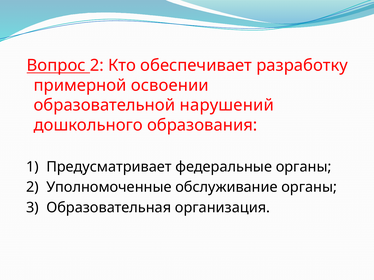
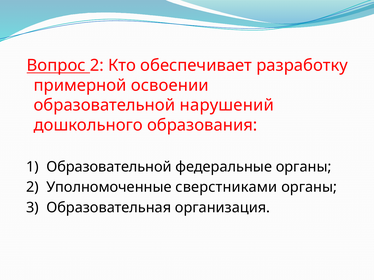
1 Предусматривает: Предусматривает -> Образовательной
обслуживание: обслуживание -> сверстниками
